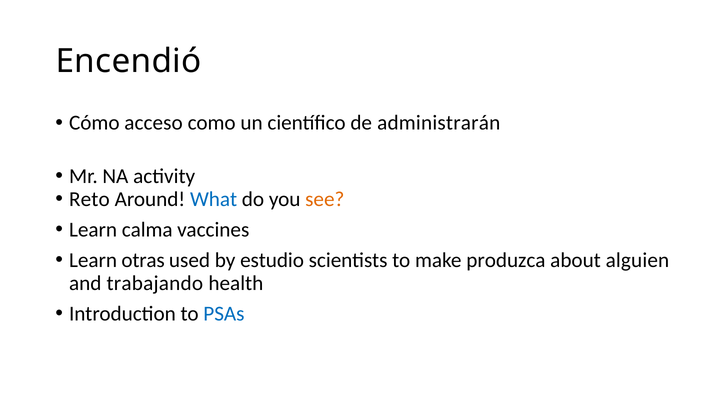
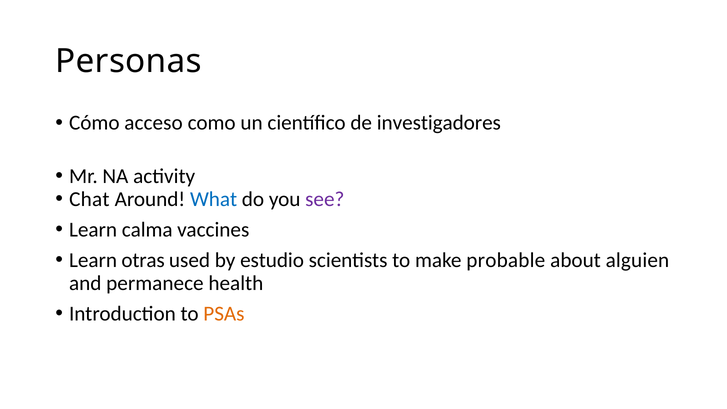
Encendió: Encendió -> Personas
administrarán: administrarán -> investigadores
Reto: Reto -> Chat
see colour: orange -> purple
produzca: produzca -> probable
trabajando: trabajando -> permanece
PSAs colour: blue -> orange
